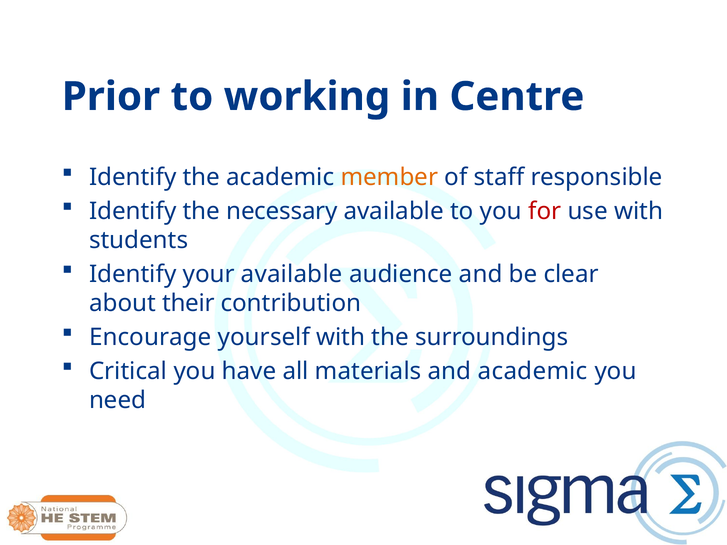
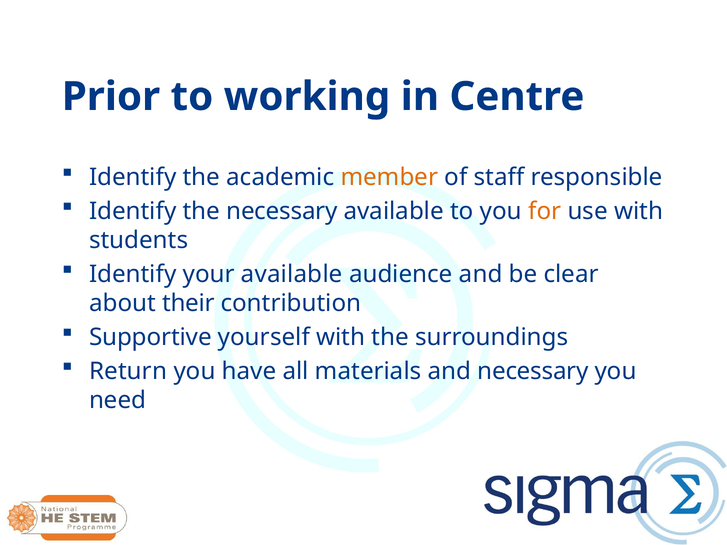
for colour: red -> orange
Encourage: Encourage -> Supportive
Critical: Critical -> Return
and academic: academic -> necessary
